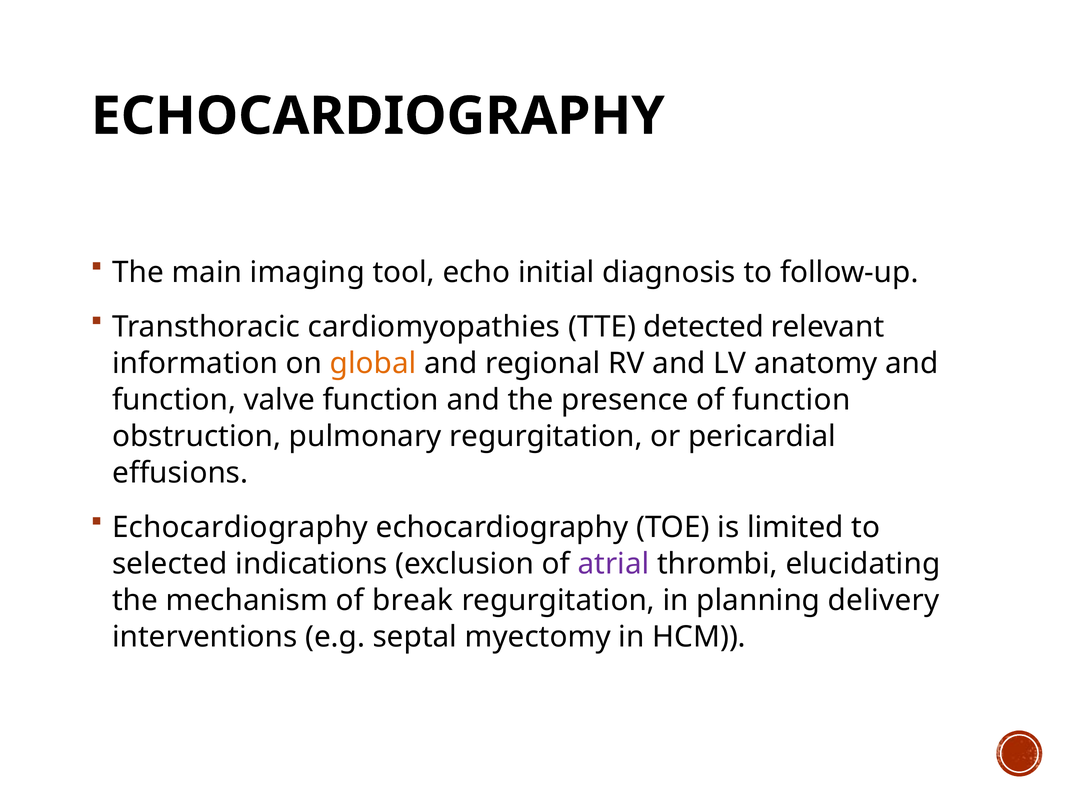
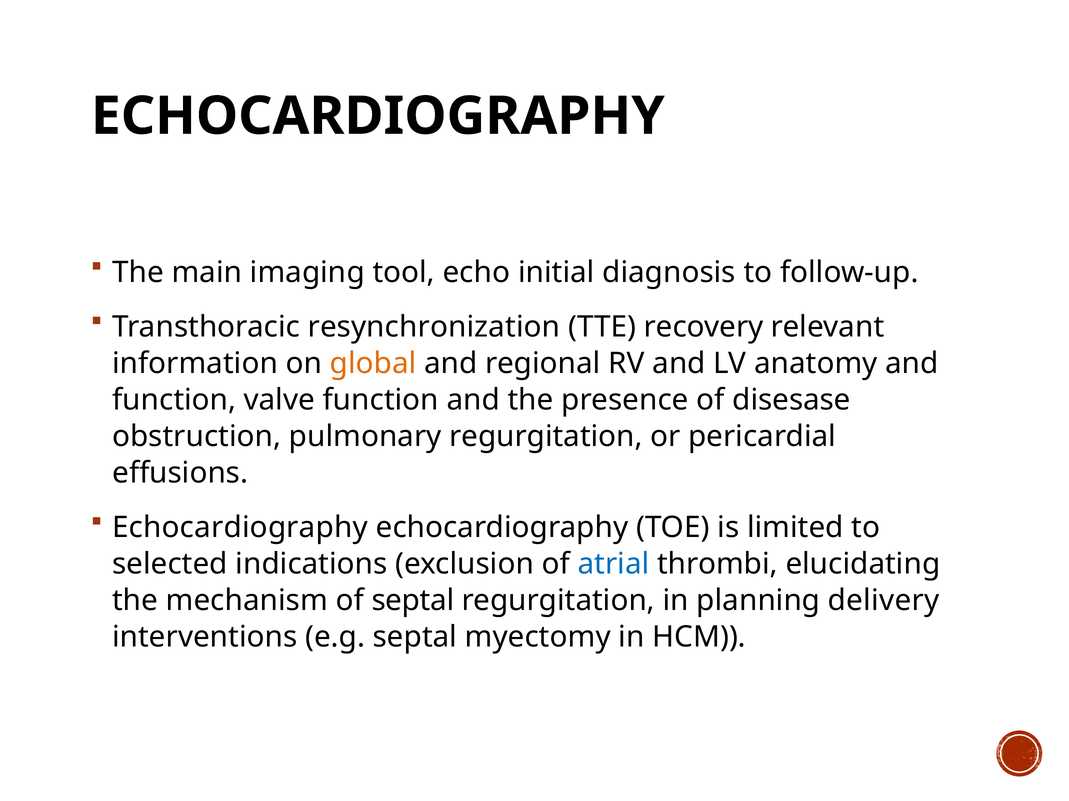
cardiomyopathies: cardiomyopathies -> resynchronization
detected: detected -> recovery
of function: function -> disesase
atrial colour: purple -> blue
of break: break -> septal
